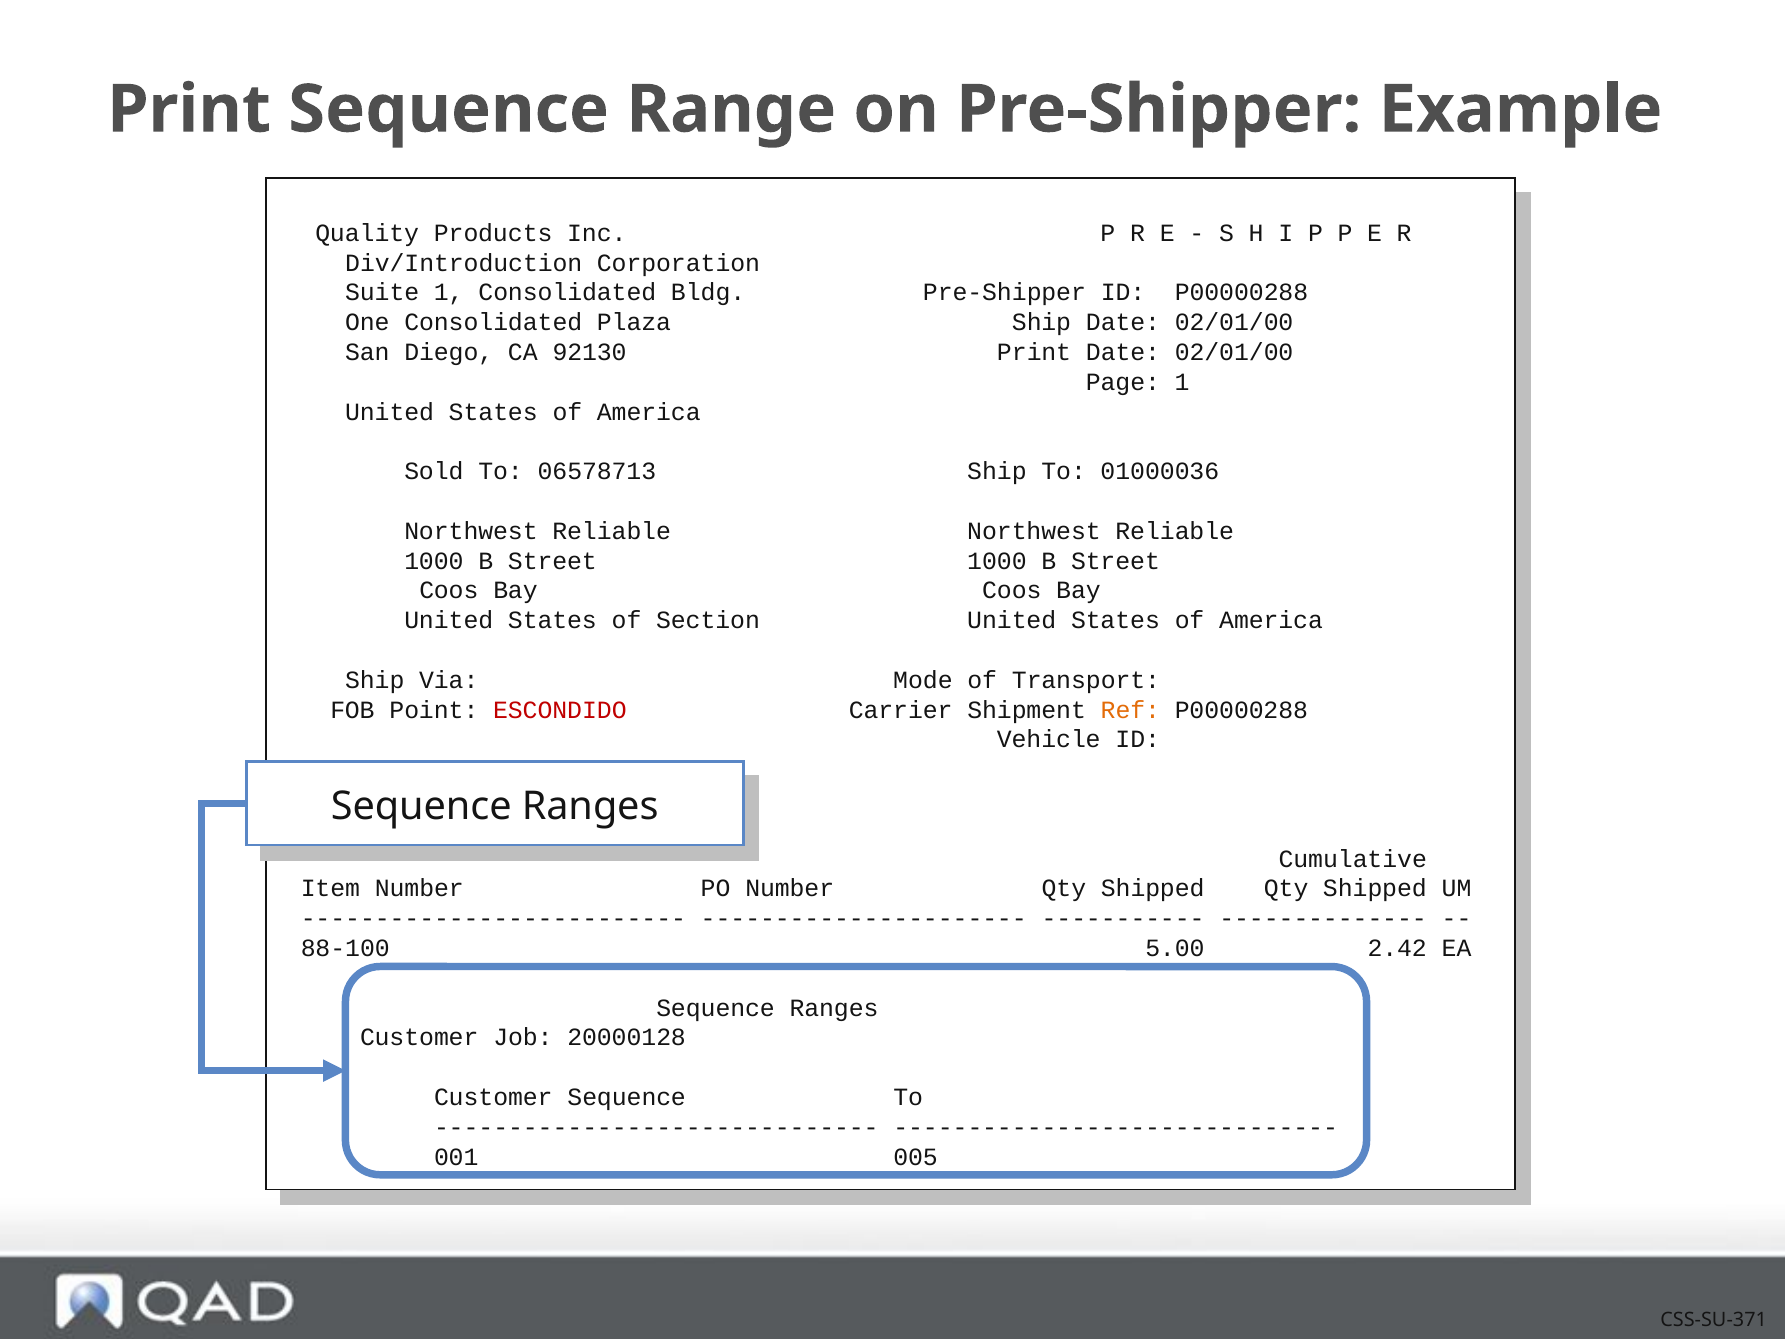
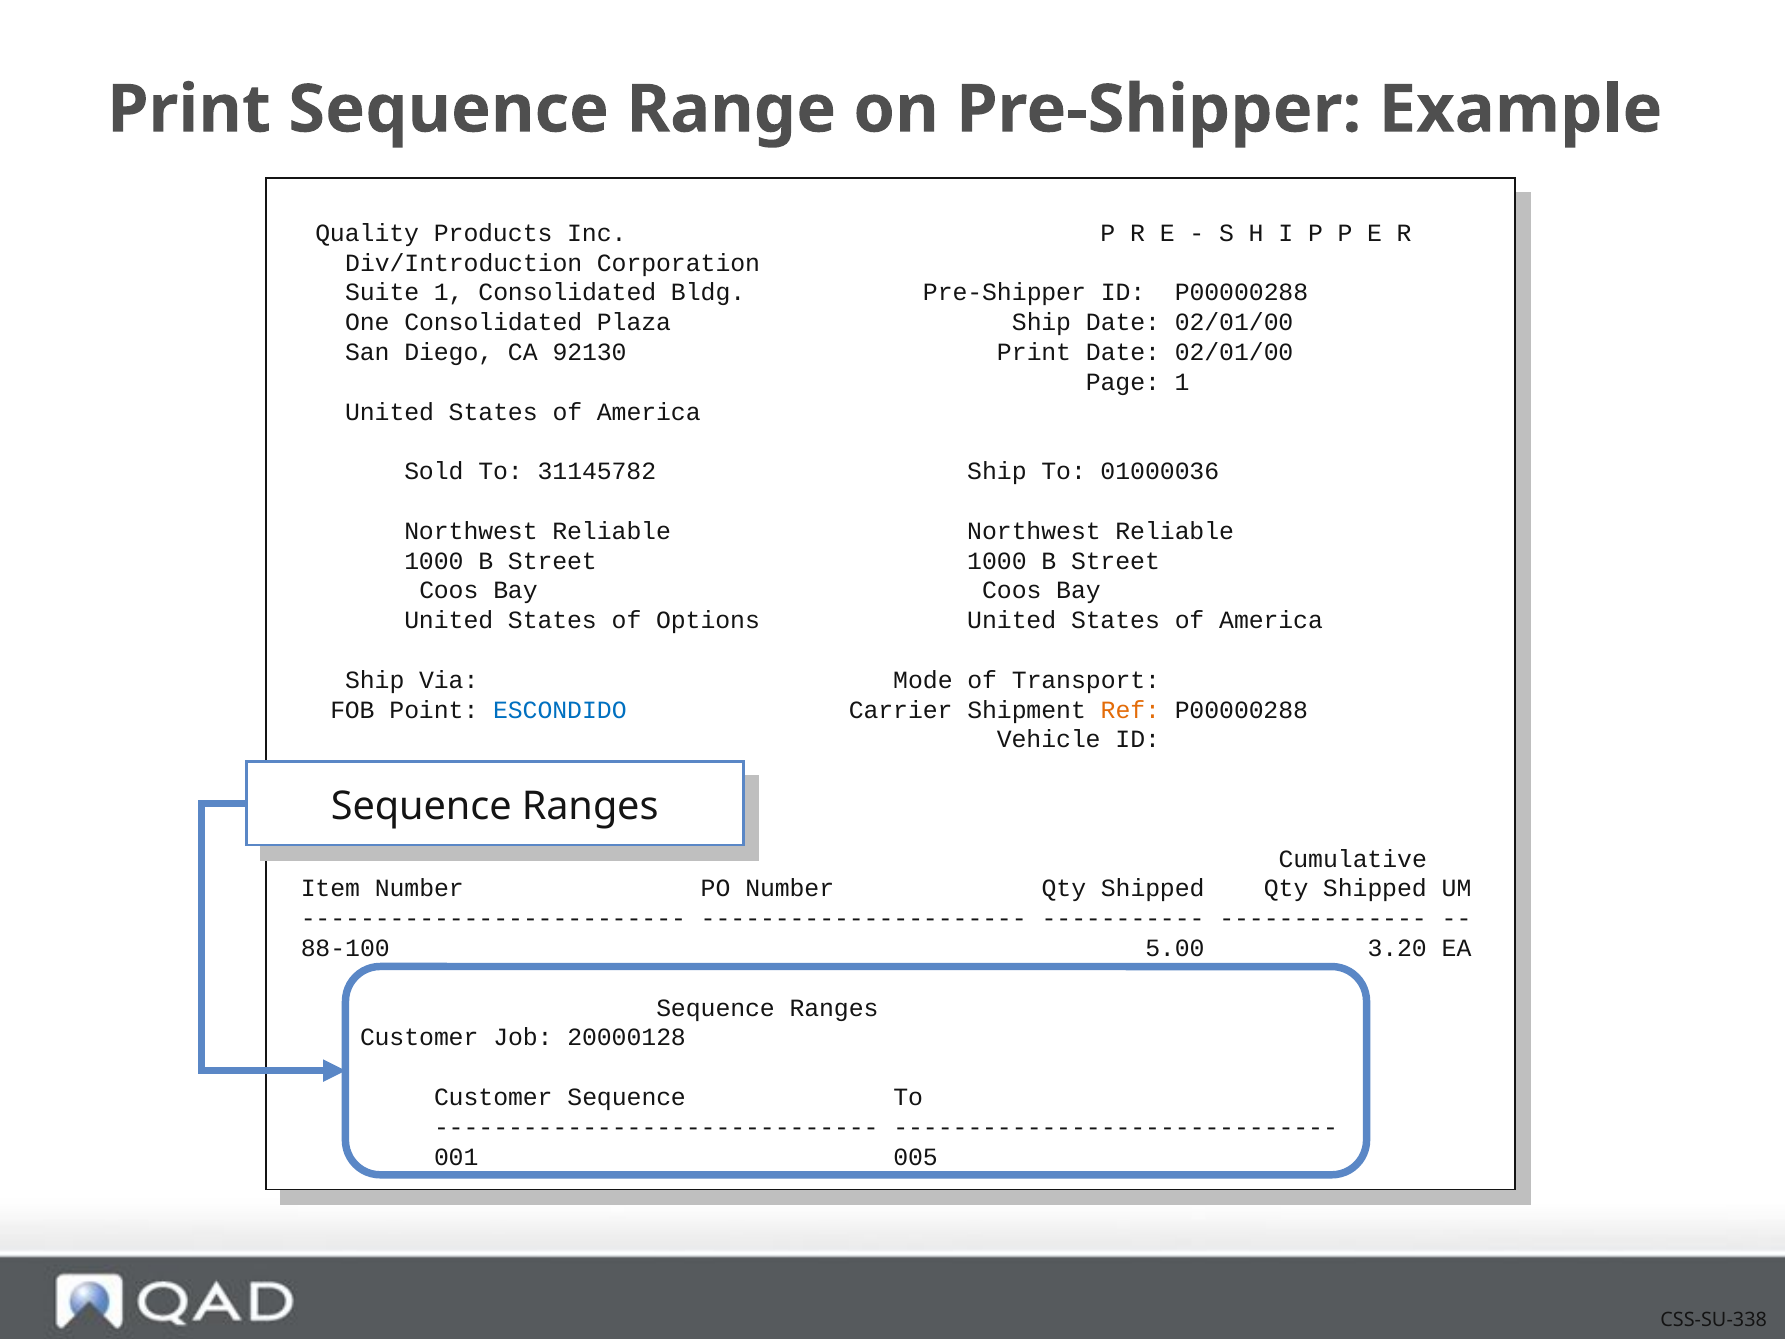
06578713: 06578713 -> 31145782
Section: Section -> Options
ESCONDIDO colour: red -> blue
2.42: 2.42 -> 3.20
CSS-SU-371: CSS-SU-371 -> CSS-SU-338
